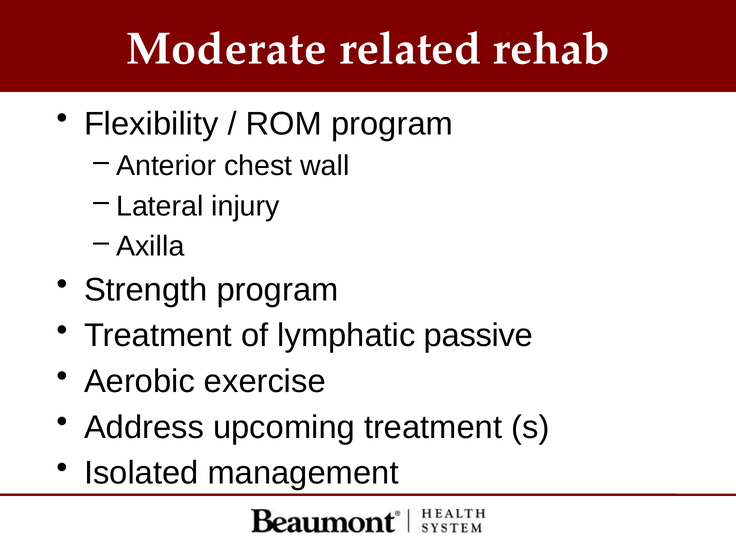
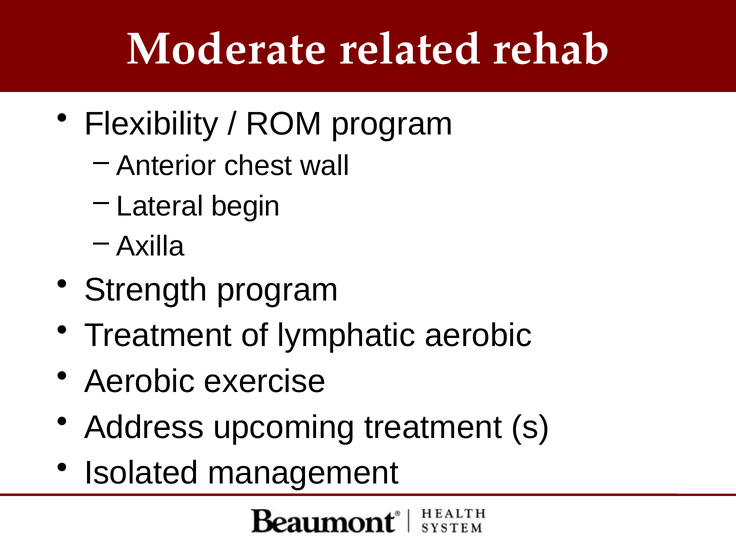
injury: injury -> begin
lymphatic passive: passive -> aerobic
